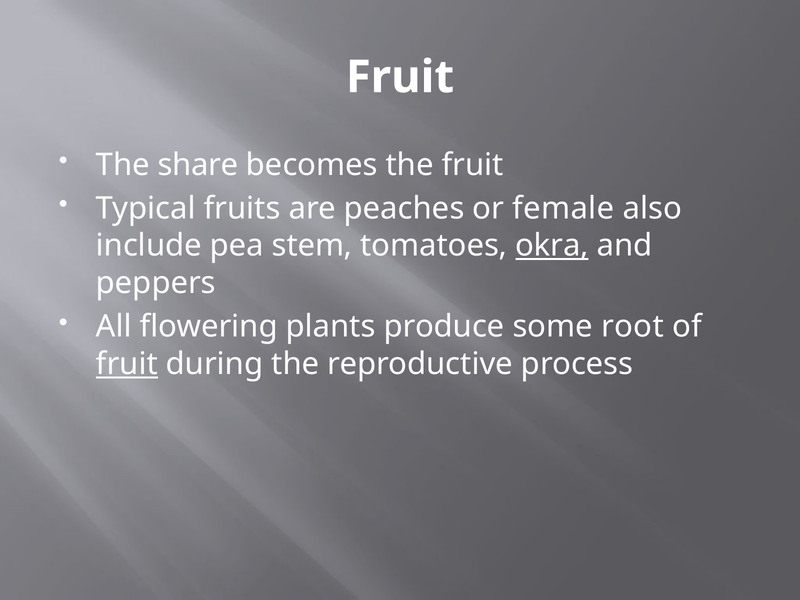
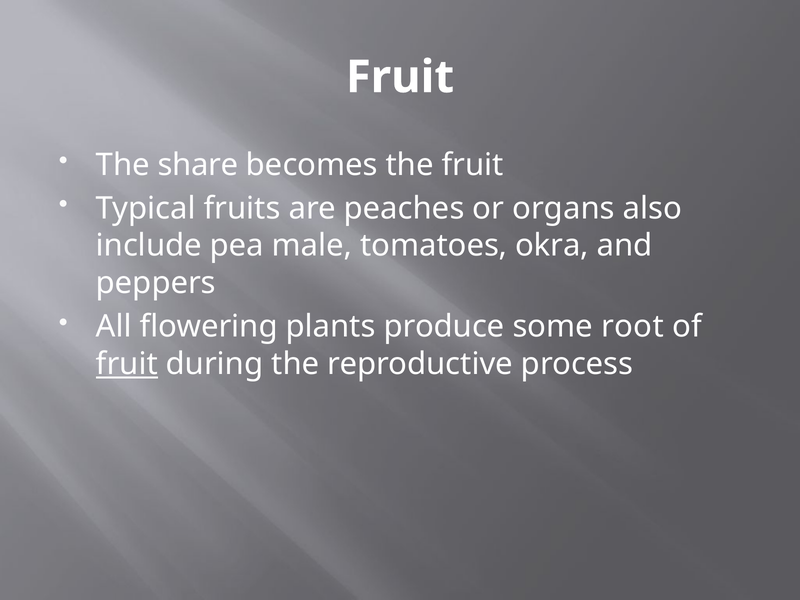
female: female -> organs
stem: stem -> male
okra underline: present -> none
